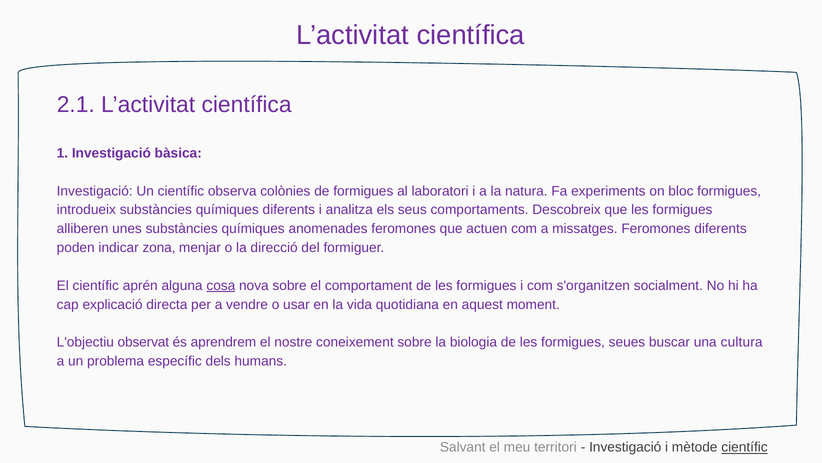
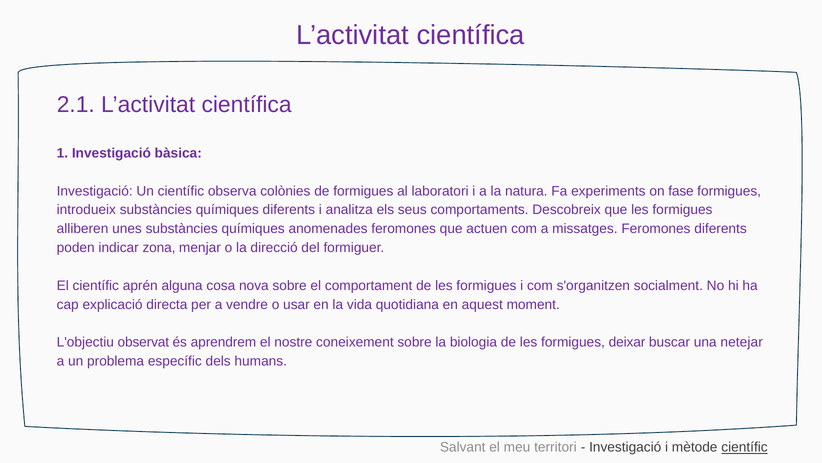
bloc: bloc -> fase
cosa underline: present -> none
seues: seues -> deixar
cultura: cultura -> netejar
